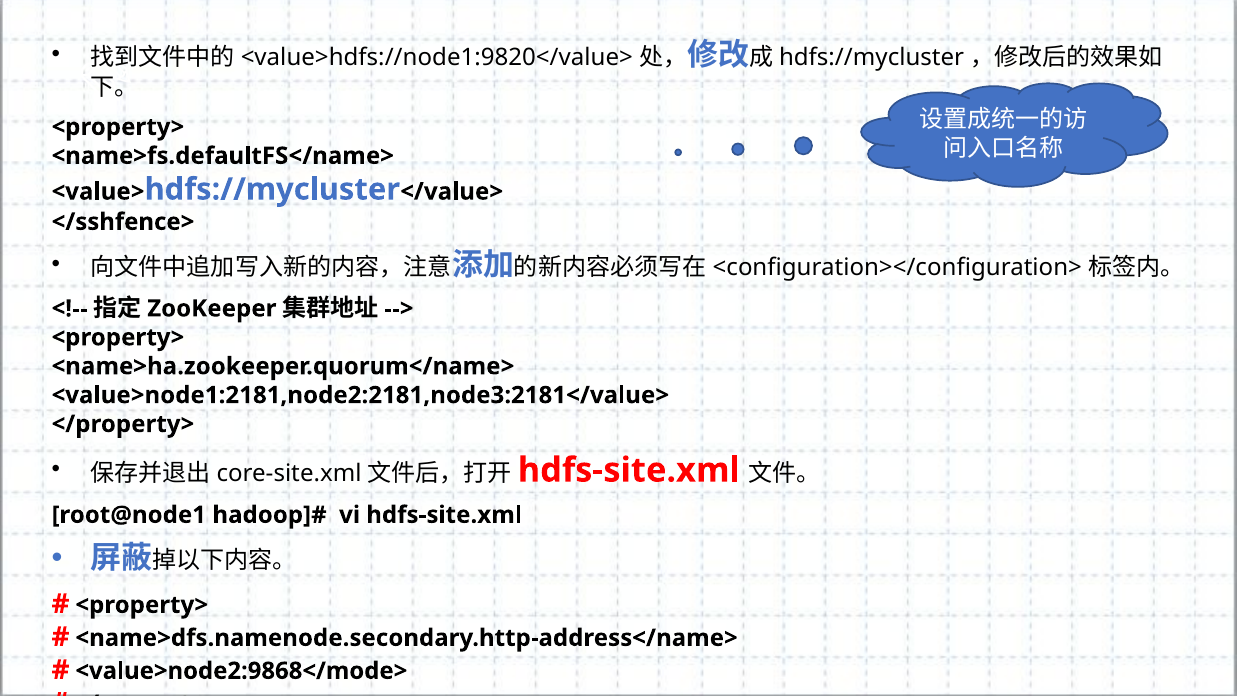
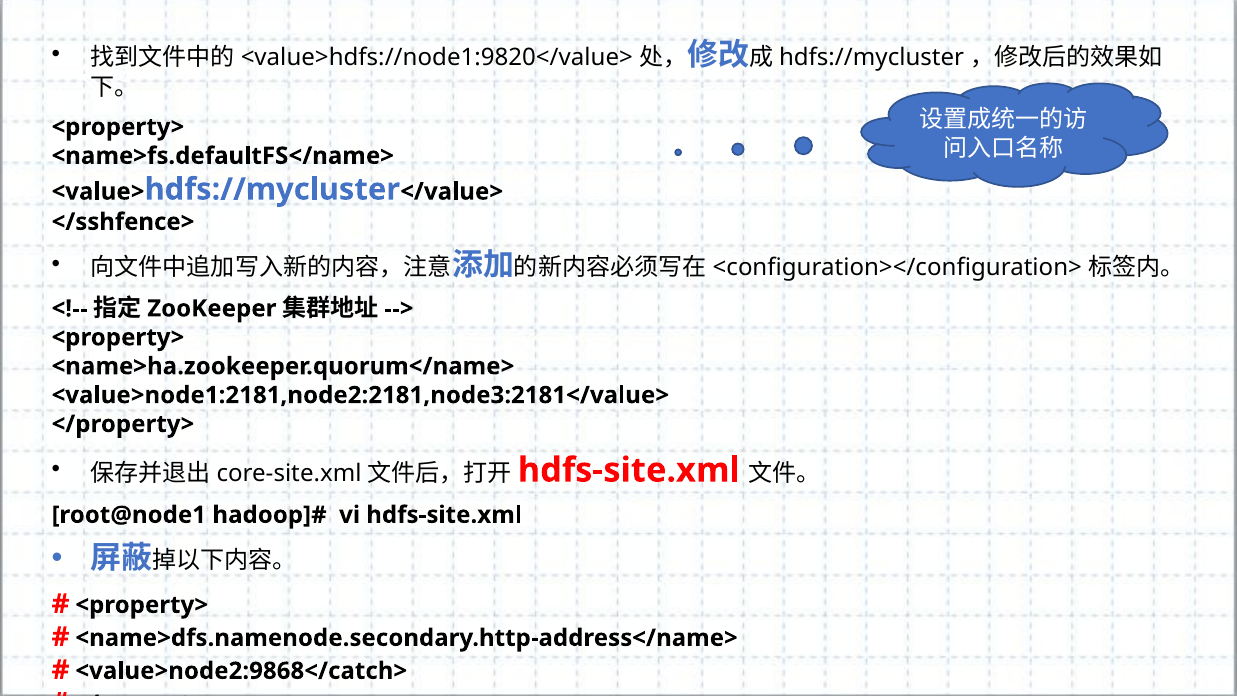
<value>node2:9868</mode>: <value>node2:9868</mode> -> <value>node2:9868</catch>
